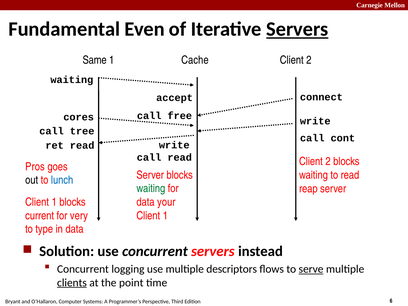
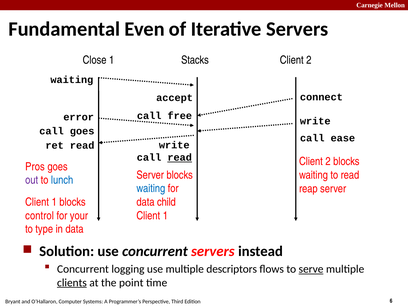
Servers at (297, 29) underline: present -> none
Same: Same -> Close
Cache: Cache -> Stacks
cores: cores -> error
call tree: tree -> goes
cont: cont -> ease
read at (180, 158) underline: none -> present
out colour: black -> purple
waiting at (151, 189) colour: green -> blue
your: your -> child
current: current -> control
very: very -> your
